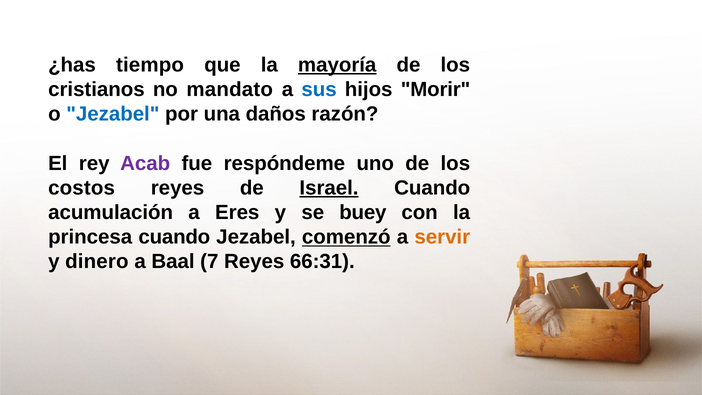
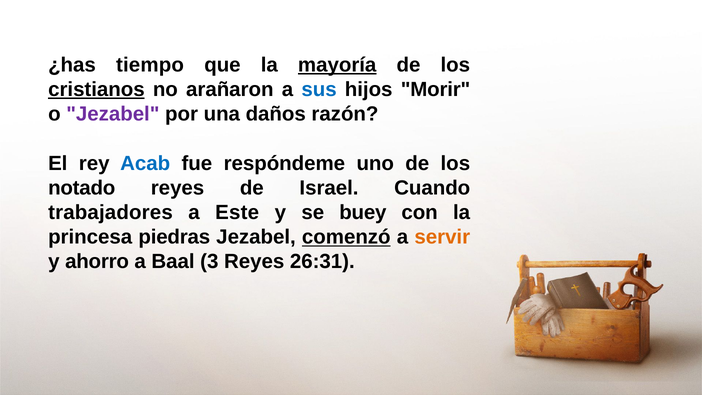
cristianos underline: none -> present
mandato: mandato -> arañaron
Jezabel at (113, 114) colour: blue -> purple
Acab colour: purple -> blue
costos: costos -> notado
Israel underline: present -> none
acumulación: acumulación -> trabajadores
Eres: Eres -> Este
princesa cuando: cuando -> piedras
dinero: dinero -> ahorro
7: 7 -> 3
66:31: 66:31 -> 26:31
